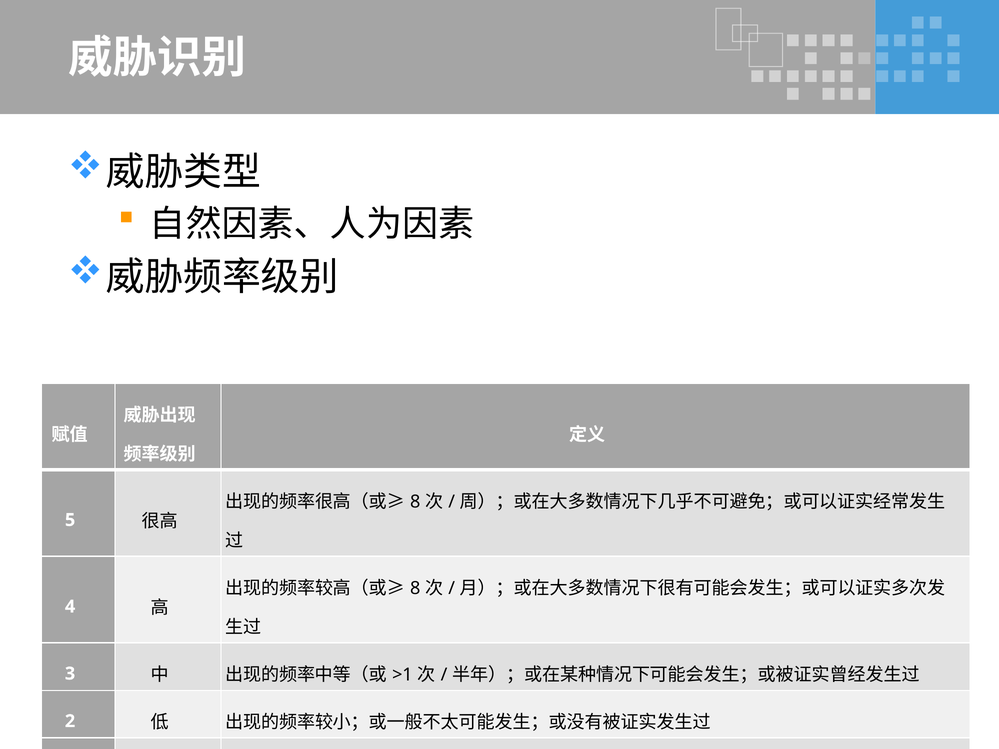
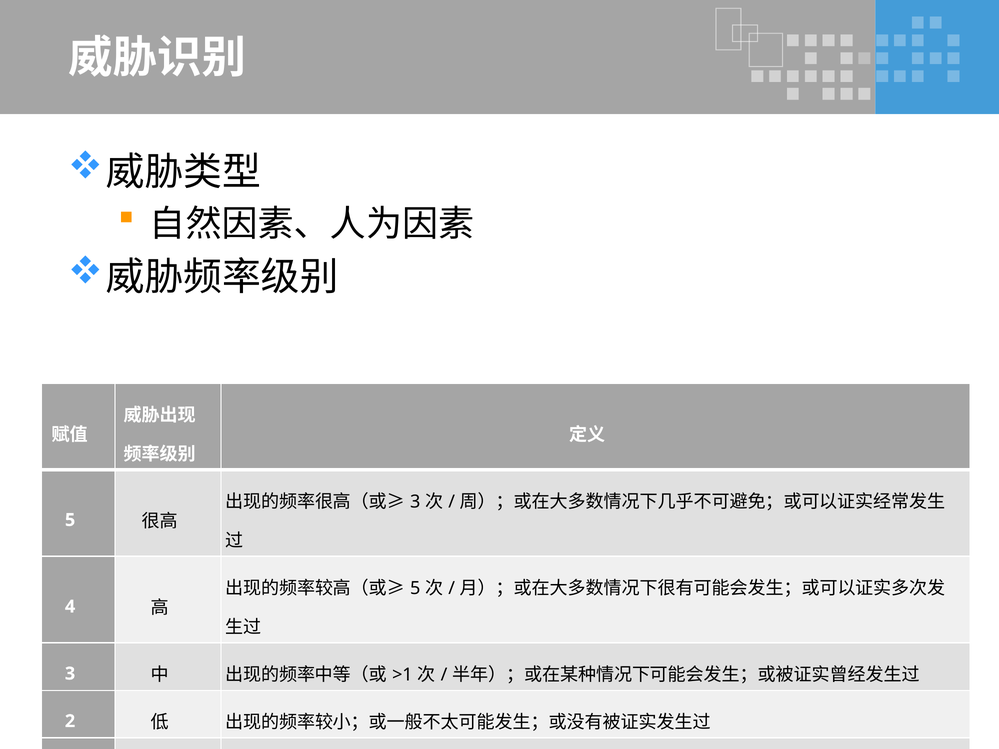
8 at (415, 502): 8 -> 3
8 at (415, 589): 8 -> 5
